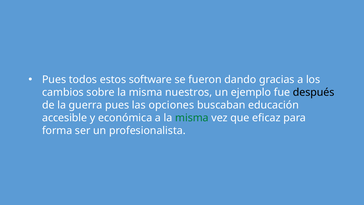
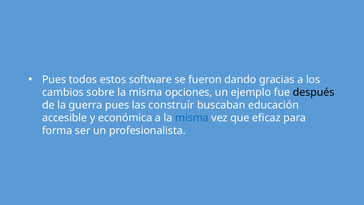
nuestros: nuestros -> opciones
opciones: opciones -> construír
misma at (192, 118) colour: green -> blue
